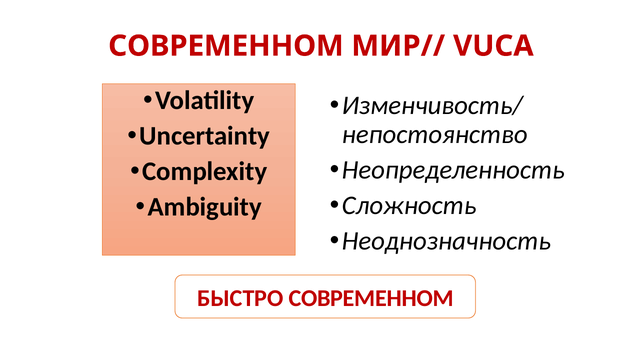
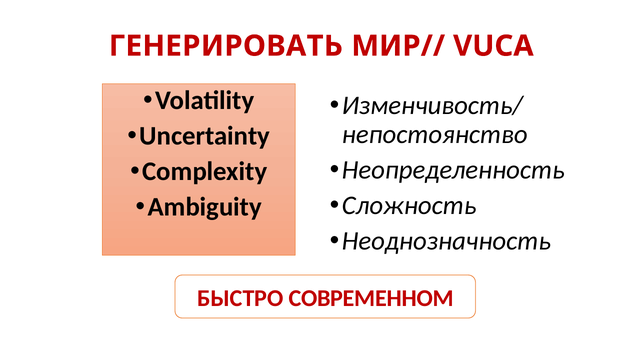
СОВРЕМЕННОМ at (226, 46): СОВРЕМЕННОМ -> ГЕНЕРИРОВАТЬ
